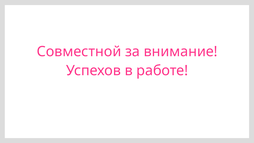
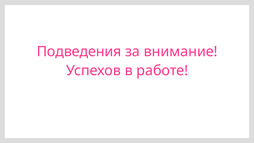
Совместной: Совместной -> Подведения
